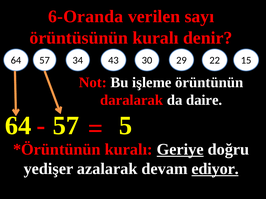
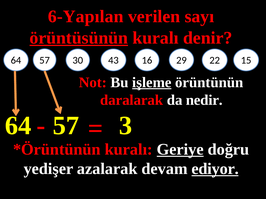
6-Oranda: 6-Oranda -> 6-Yapılan
örüntüsünün underline: none -> present
34: 34 -> 30
30: 30 -> 16
işleme underline: none -> present
daire: daire -> nedir
5: 5 -> 3
